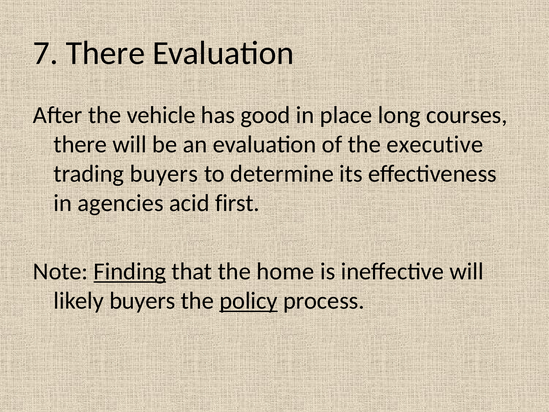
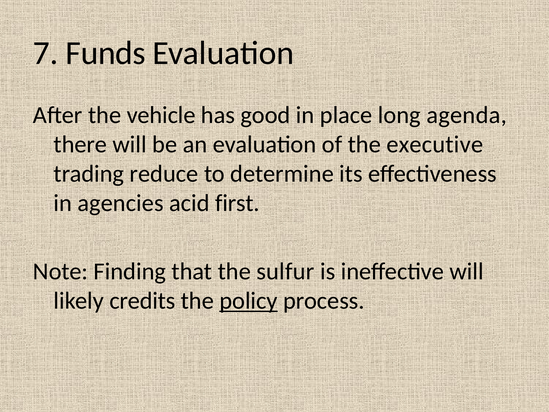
7 There: There -> Funds
courses: courses -> agenda
trading buyers: buyers -> reduce
Finding underline: present -> none
home: home -> sulfur
likely buyers: buyers -> credits
